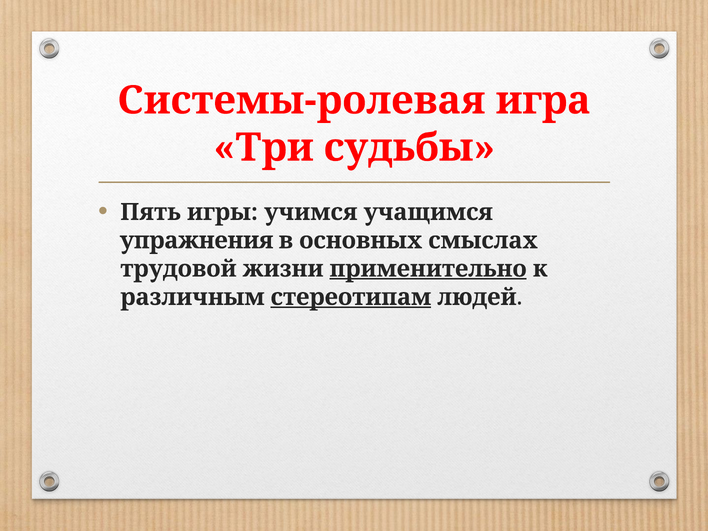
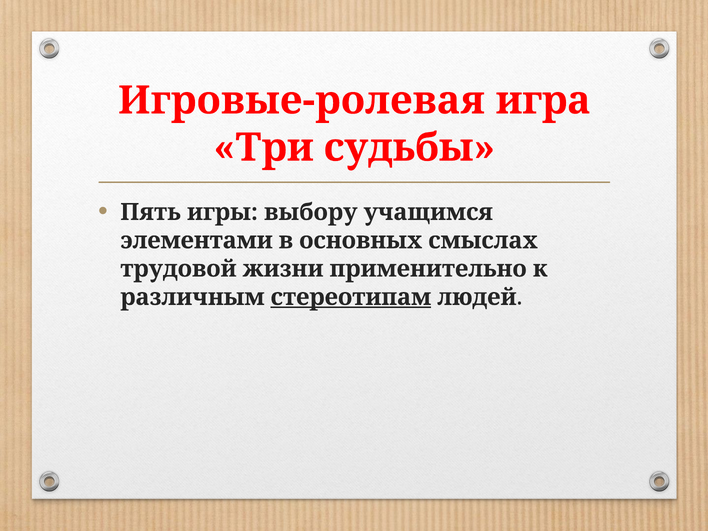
Системы-ролевая: Системы-ролевая -> Игровые-ролевая
учимся: учимся -> выбору
упражнения: упражнения -> элементами
применительно underline: present -> none
